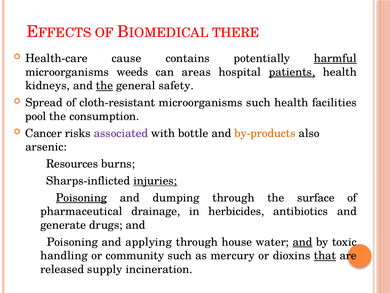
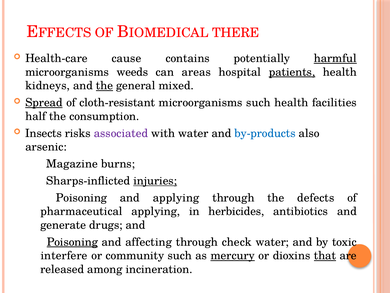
safety: safety -> mixed
Spread underline: none -> present
pool: pool -> half
Cancer: Cancer -> Insects
with bottle: bottle -> water
by-products colour: orange -> blue
Resources: Resources -> Magazine
Poisoning at (81, 197) underline: present -> none
and dumping: dumping -> applying
surface: surface -> defects
pharmaceutical drainage: drainage -> applying
Poisoning at (72, 242) underline: none -> present
applying: applying -> affecting
house: house -> check
and at (302, 242) underline: present -> none
handling: handling -> interfere
mercury underline: none -> present
supply: supply -> among
